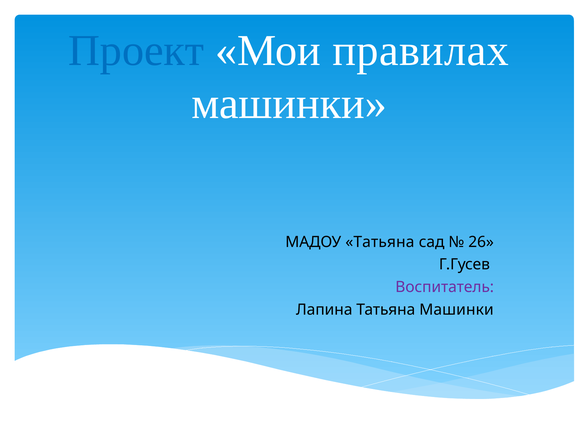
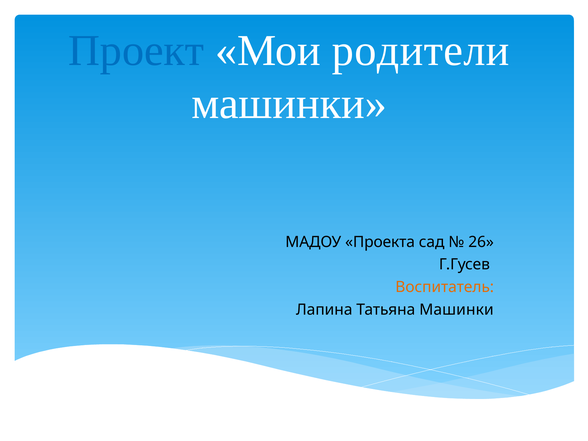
правилах: правилах -> родители
МАДОУ Татьяна: Татьяна -> Проекта
Воспитатель colour: purple -> orange
